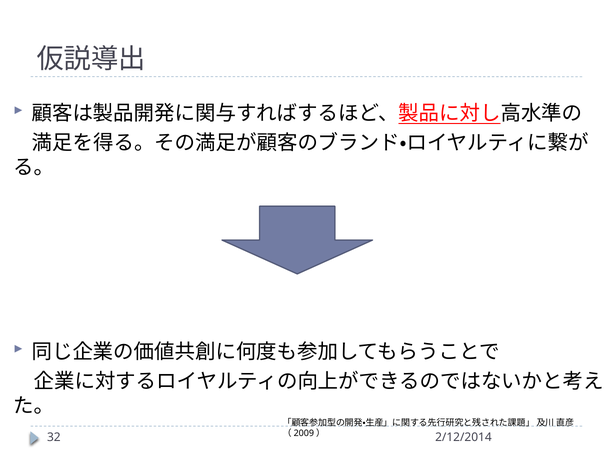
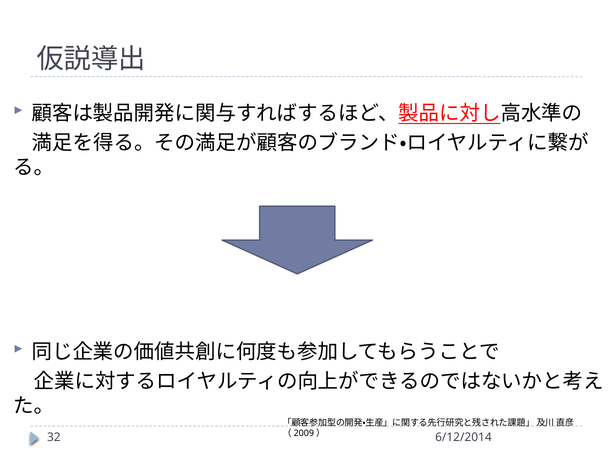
2/12/2014: 2/12/2014 -> 6/12/2014
